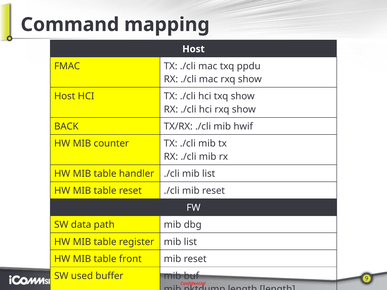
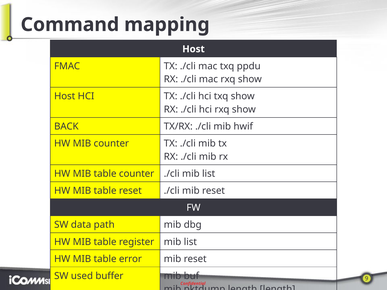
table handler: handler -> counter
front: front -> error
